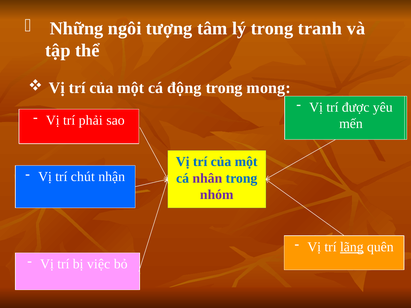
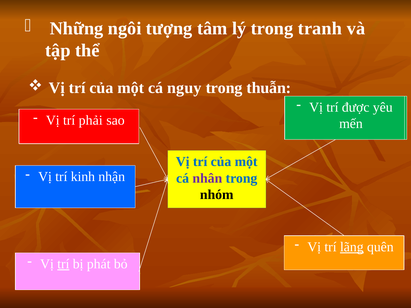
động: động -> nguy
mong: mong -> thuẫn
chút: chút -> kinh
nhóm colour: purple -> black
trí at (63, 264) underline: none -> present
việc: việc -> phát
